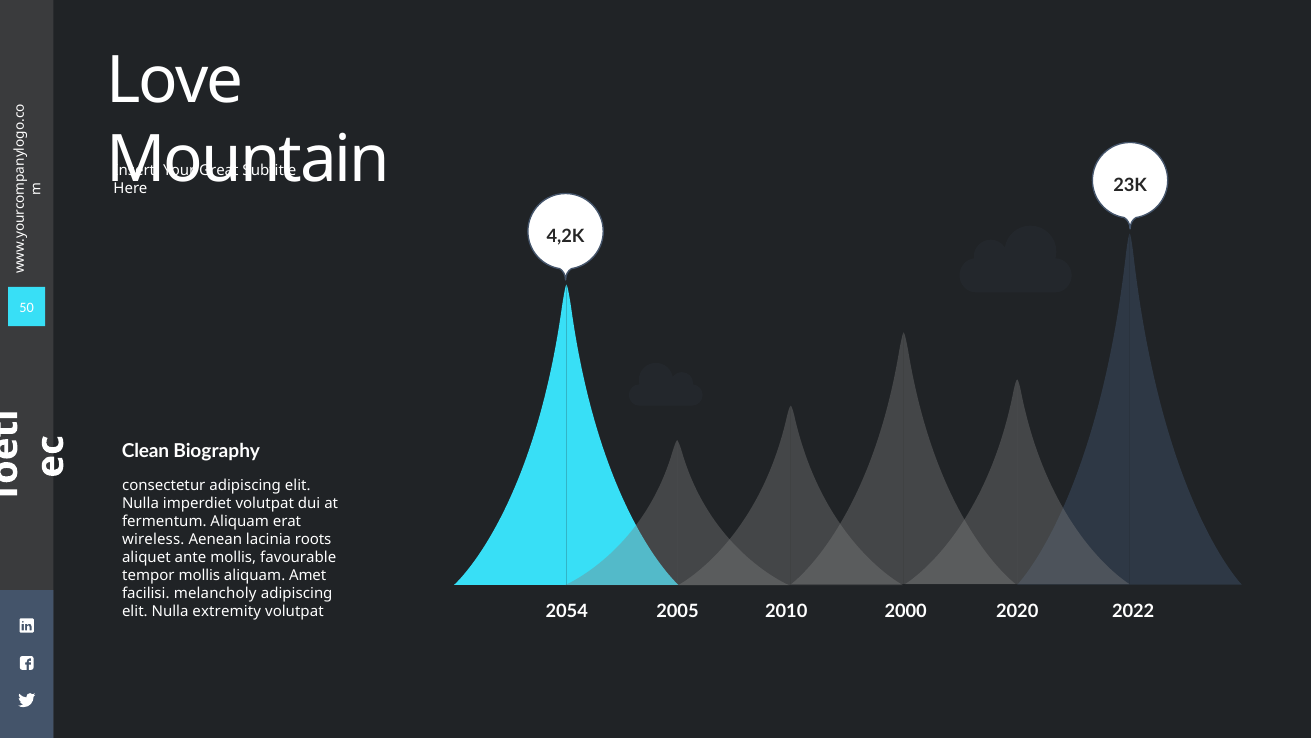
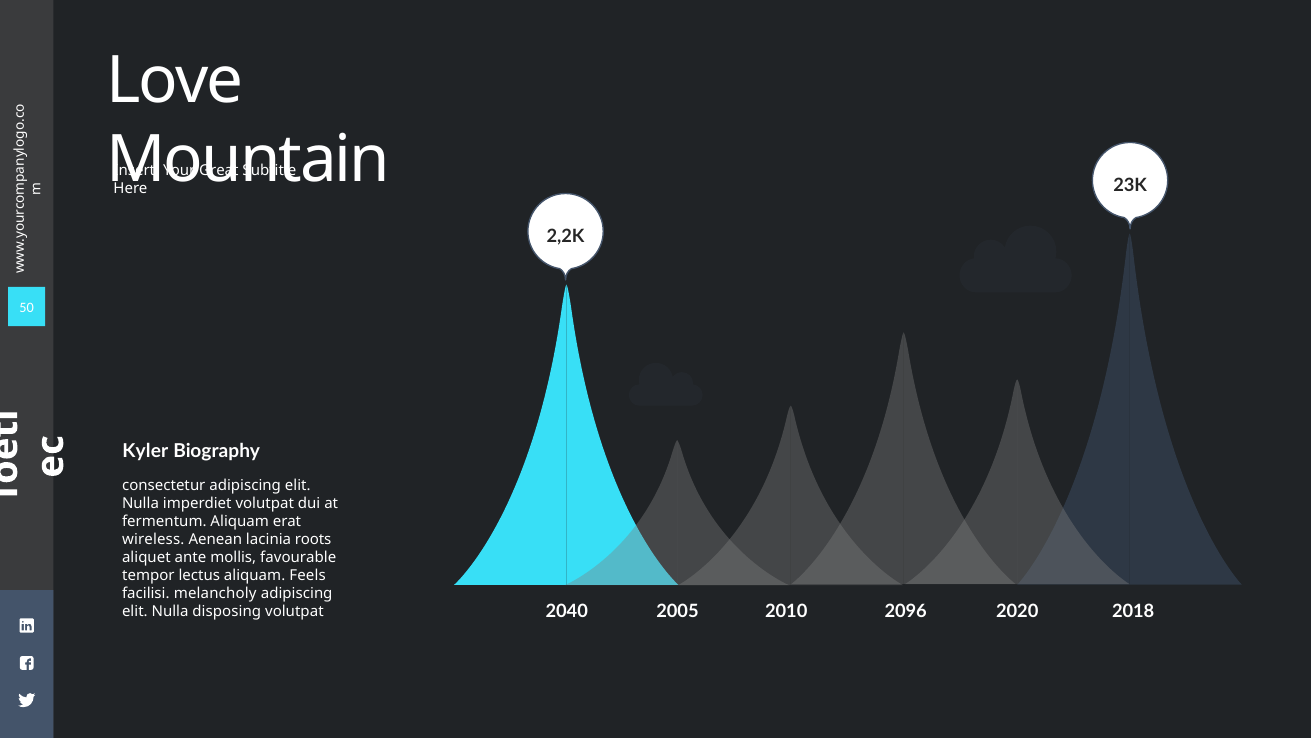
4,2K: 4,2K -> 2,2K
Clean: Clean -> Kyler
tempor mollis: mollis -> lectus
Amet: Amet -> Feels
2054: 2054 -> 2040
2000: 2000 -> 2096
2022: 2022 -> 2018
extremity: extremity -> disposing
